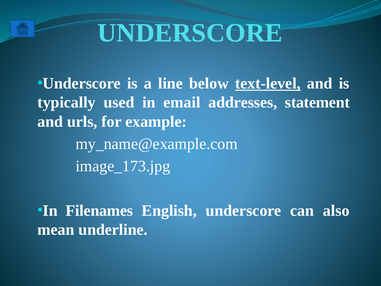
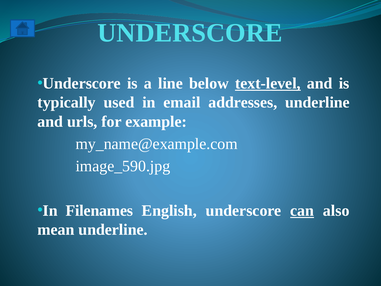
addresses statement: statement -> underline
image_173.jpg: image_173.jpg -> image_590.jpg
can underline: none -> present
